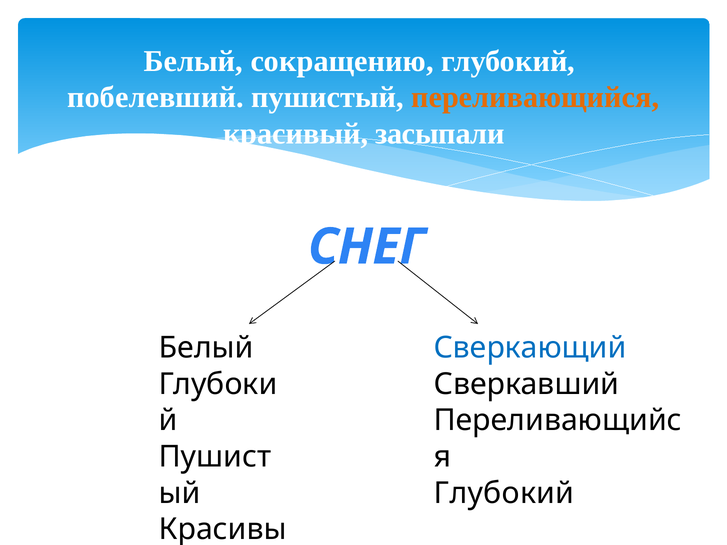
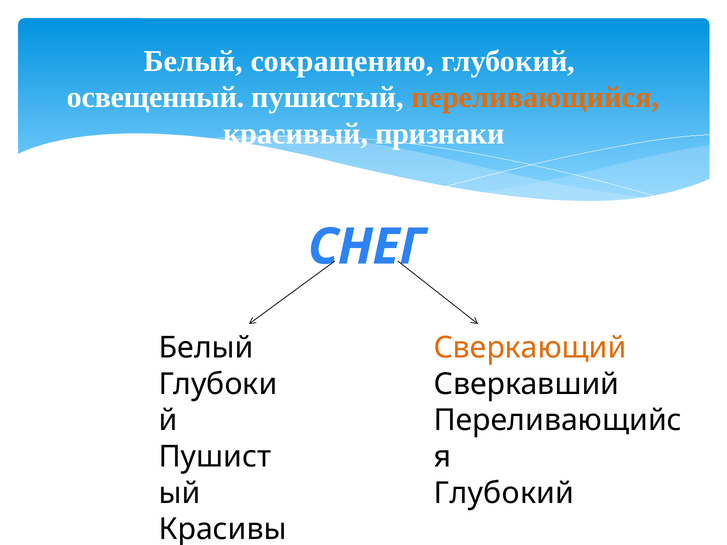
побелевший: побелевший -> освещенный
засыпали: засыпали -> признаки
Сверкающий colour: blue -> orange
